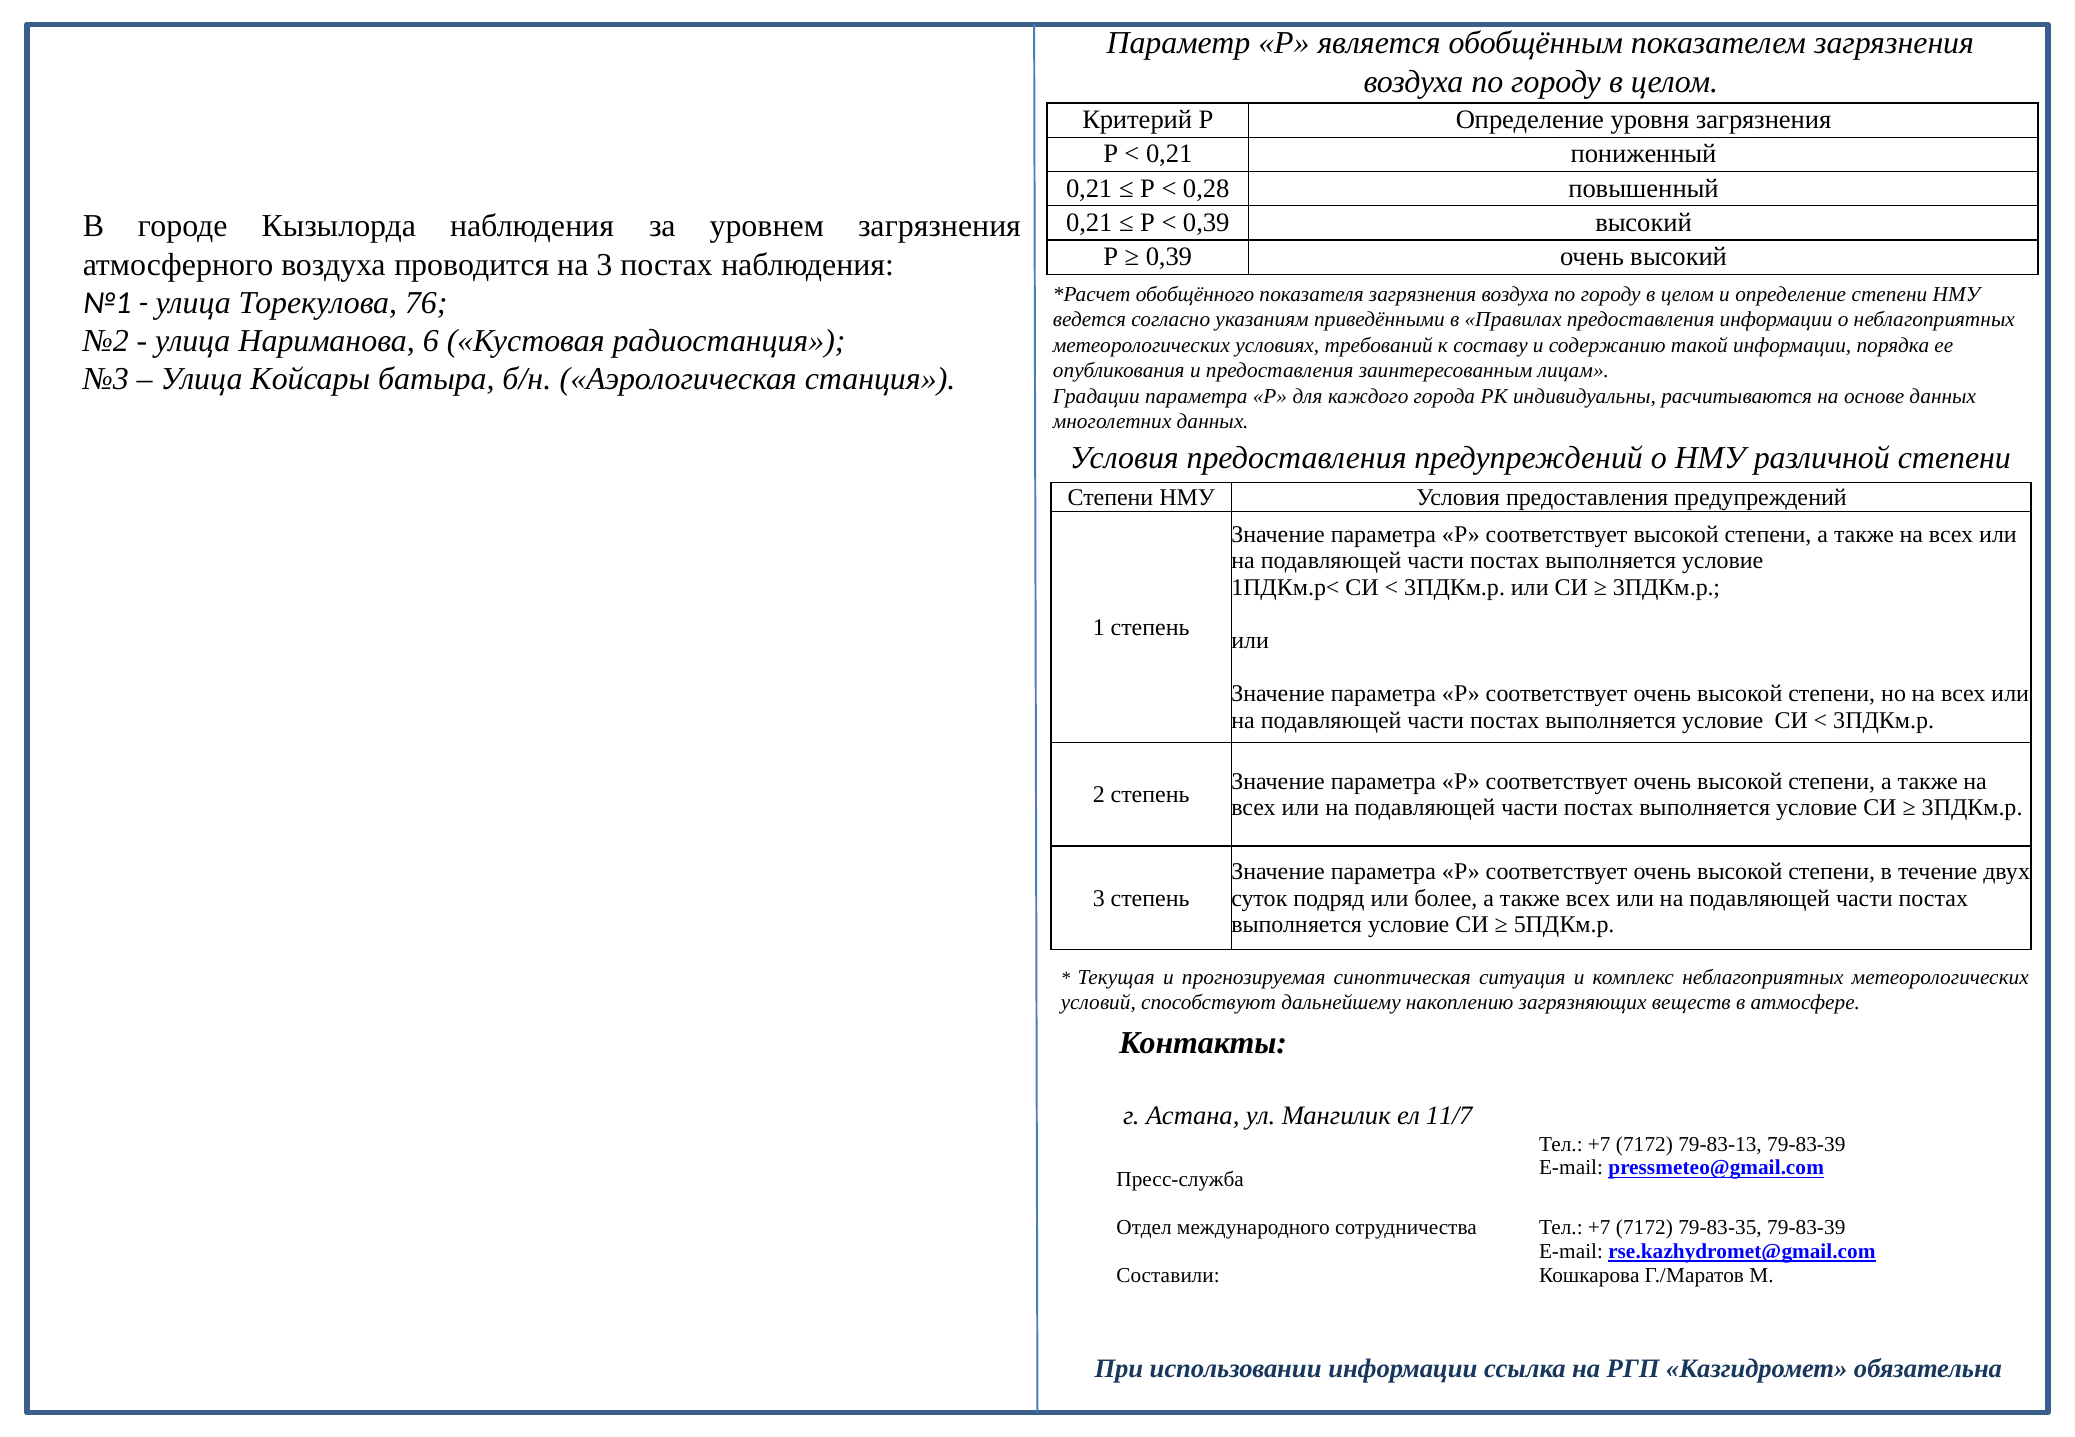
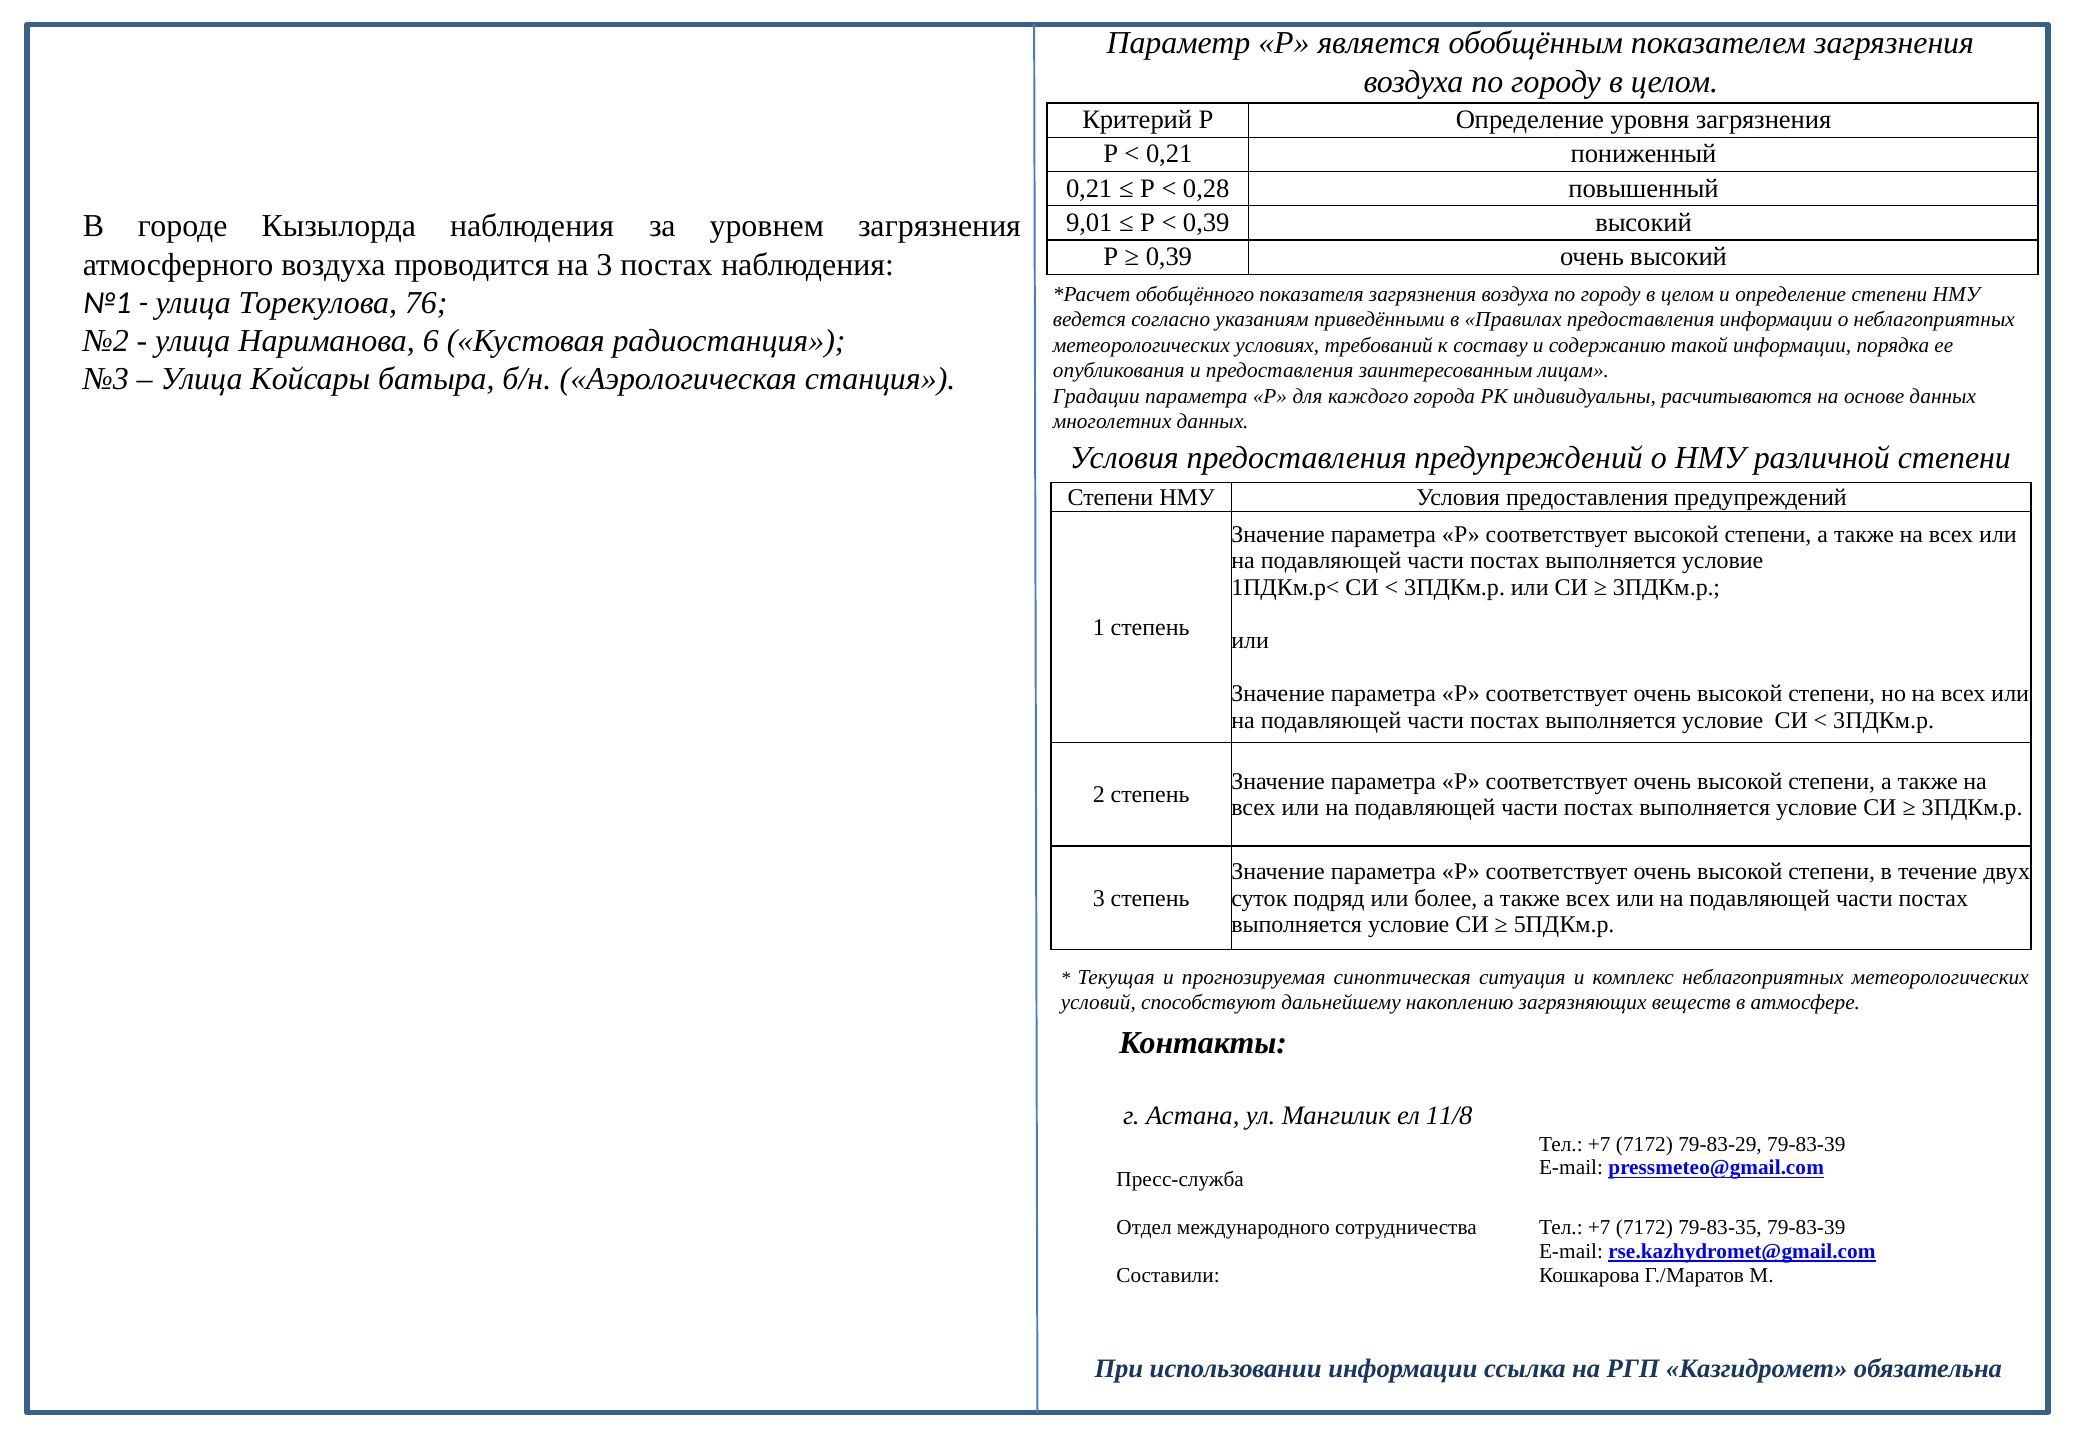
0,21 at (1089, 223): 0,21 -> 9,01
11/7: 11/7 -> 11/8
79-83-13: 79-83-13 -> 79-83-29
